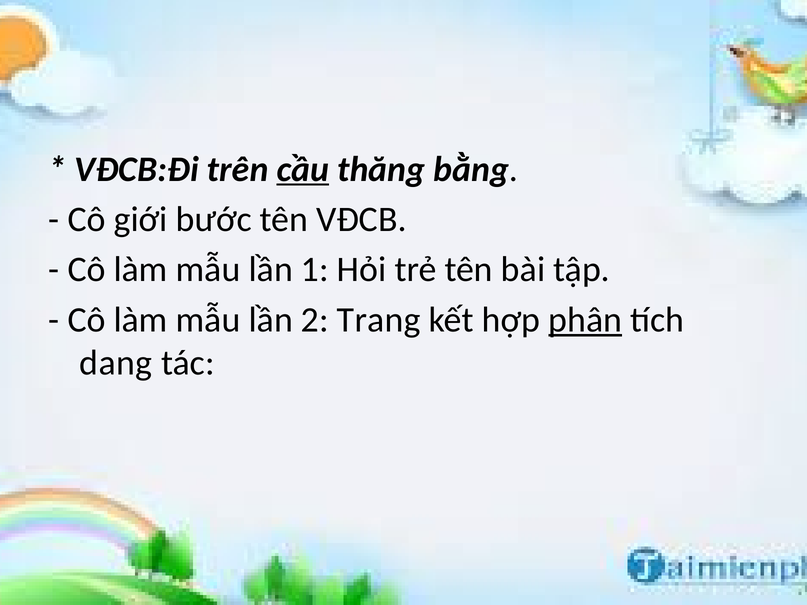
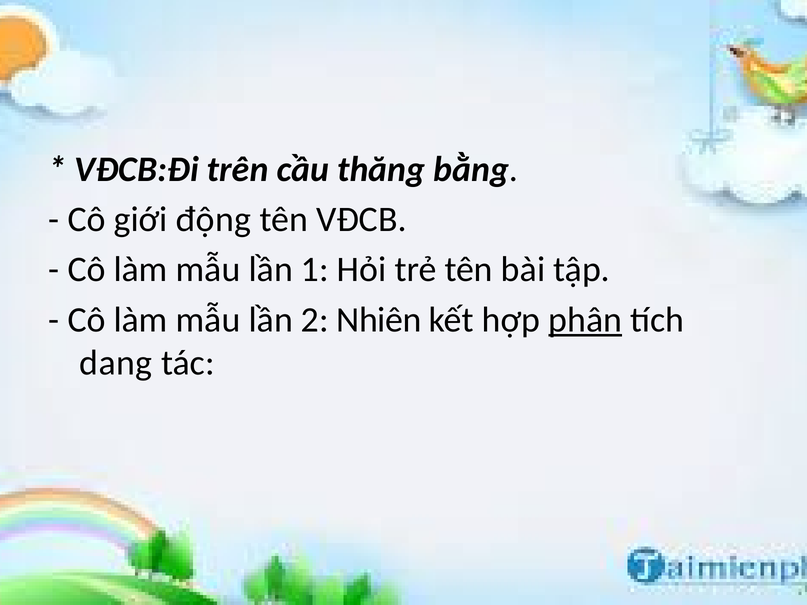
cầu underline: present -> none
bước: bước -> động
Trang: Trang -> Nhiên
